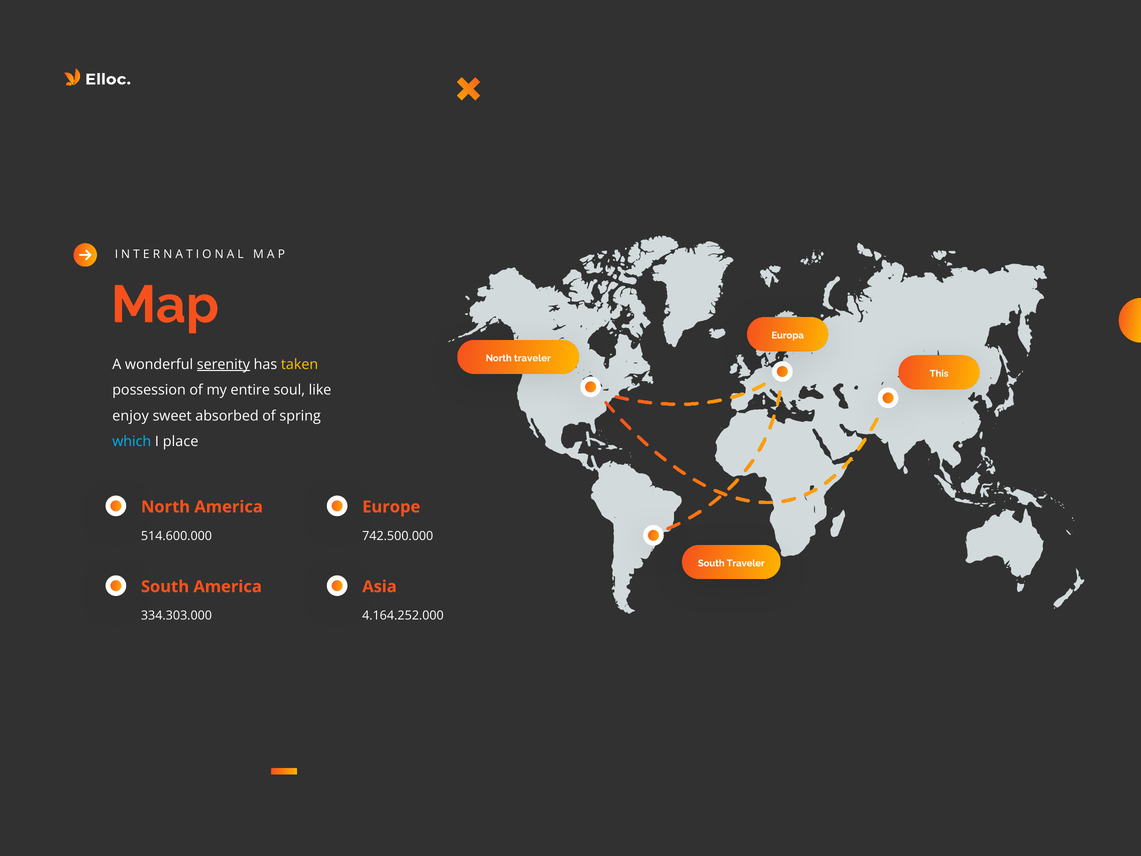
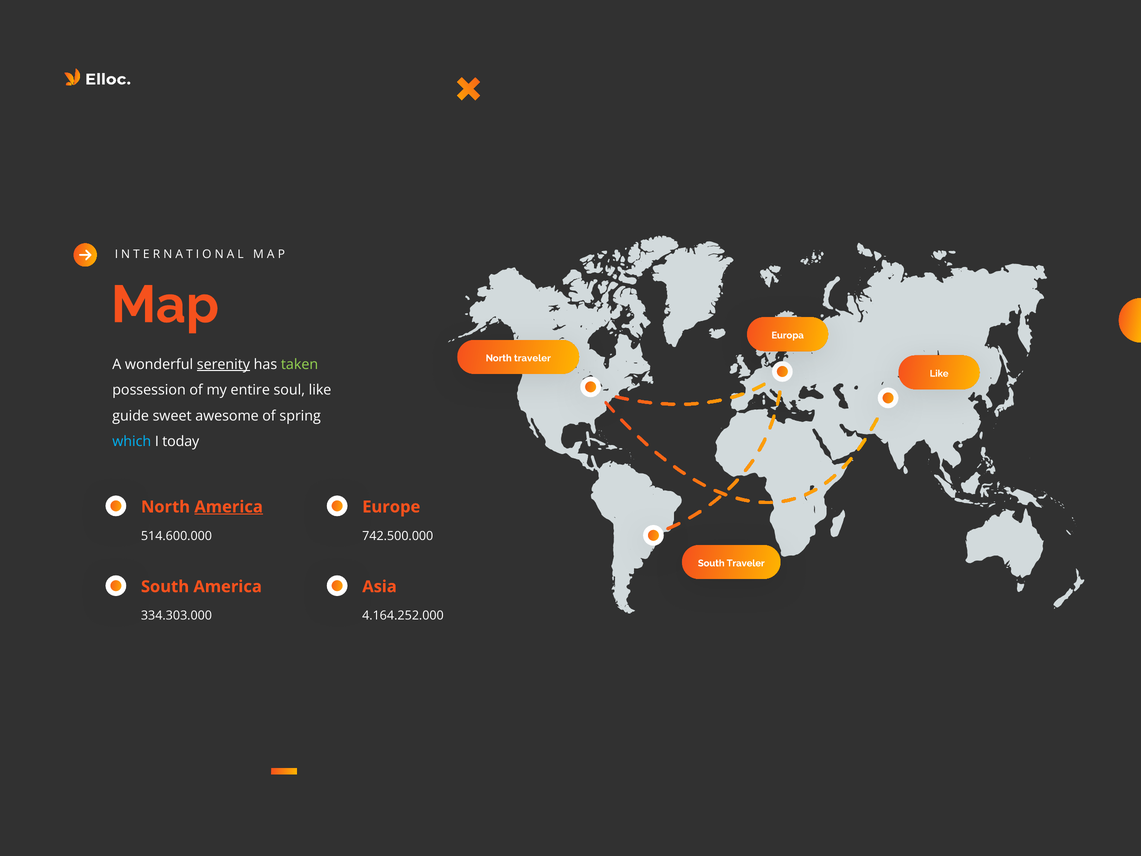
taken colour: yellow -> light green
This at (939, 373): This -> Like
enjoy: enjoy -> guide
absorbed: absorbed -> awesome
place: place -> today
America at (229, 507) underline: none -> present
